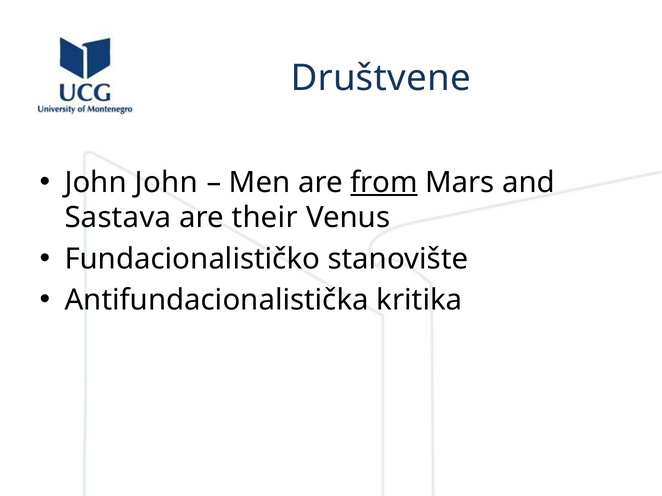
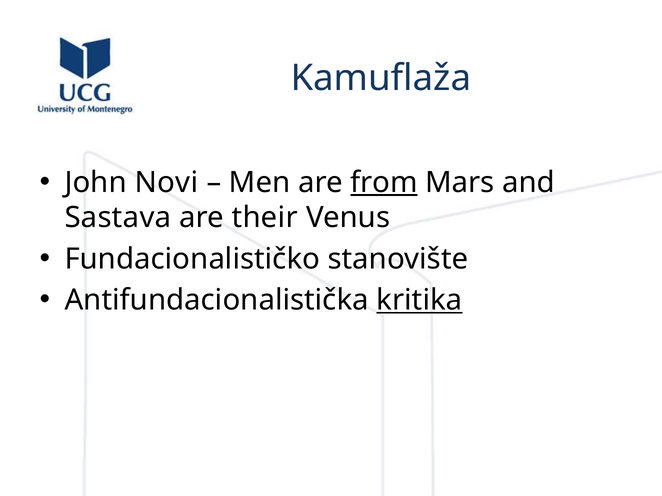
Društvene: Društvene -> Kamuflaža
John John: John -> Novi
kritika underline: none -> present
